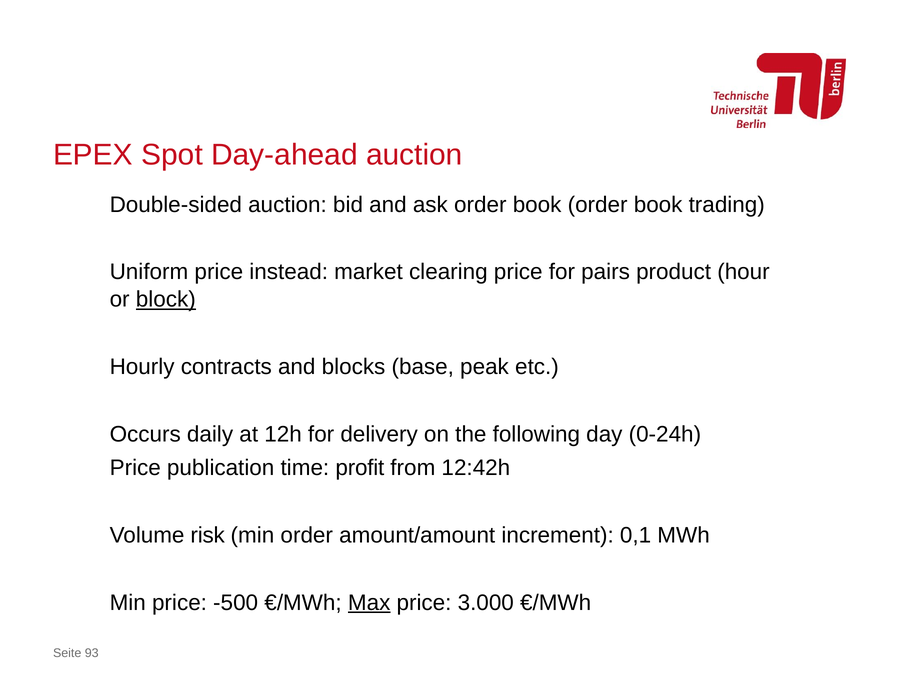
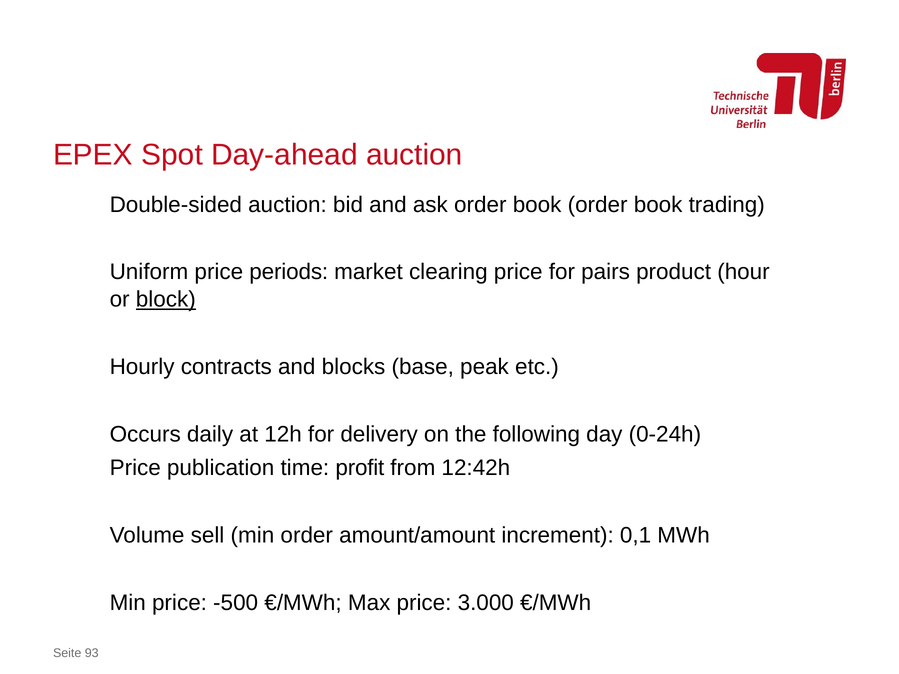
instead: instead -> periods
risk: risk -> sell
Max underline: present -> none
